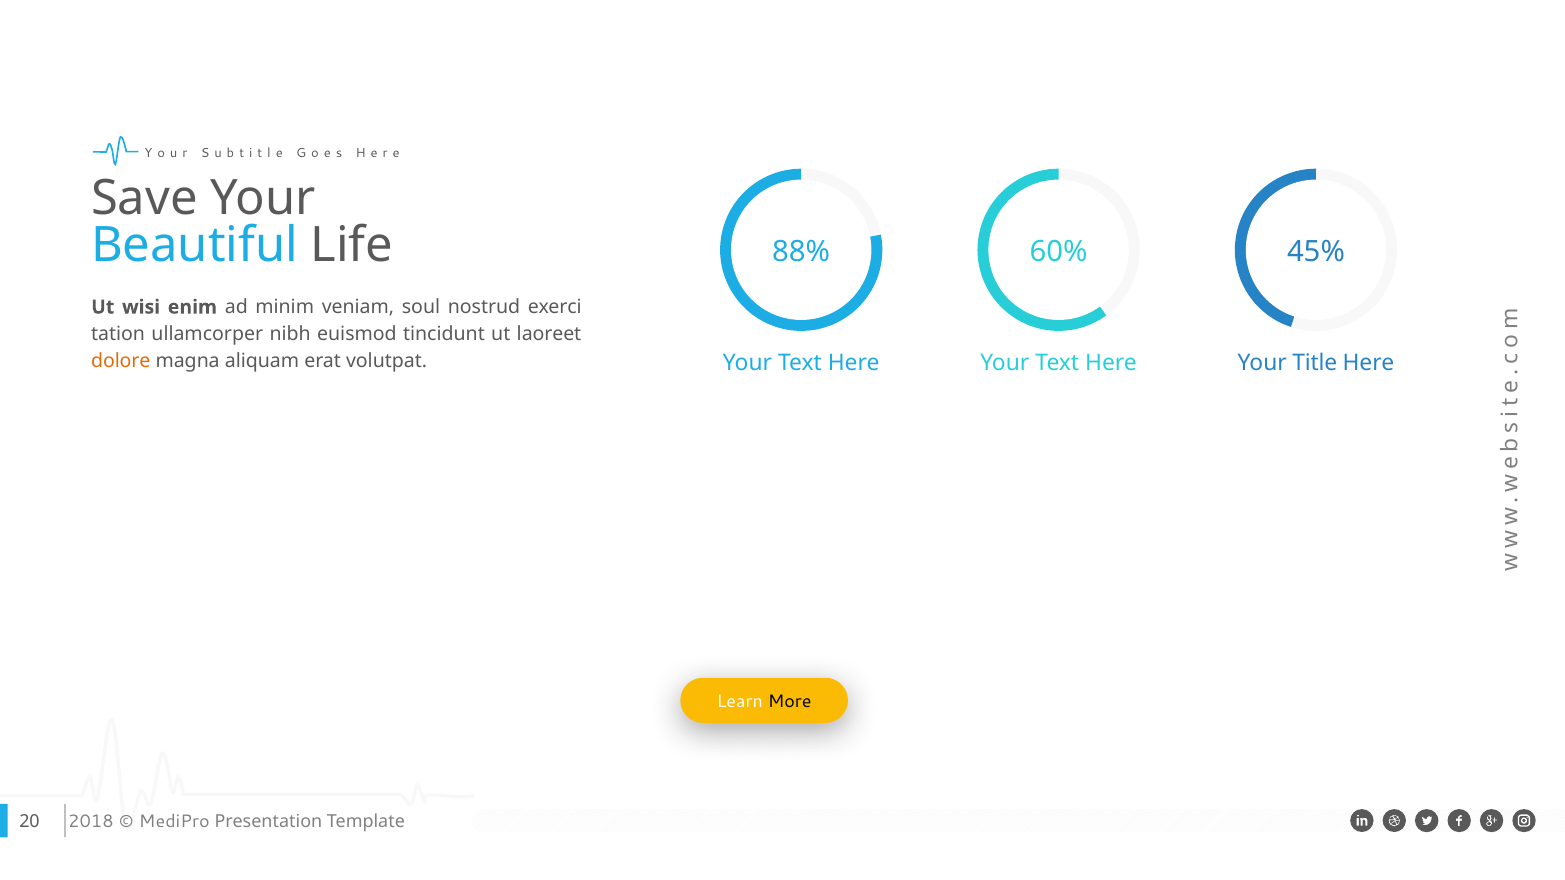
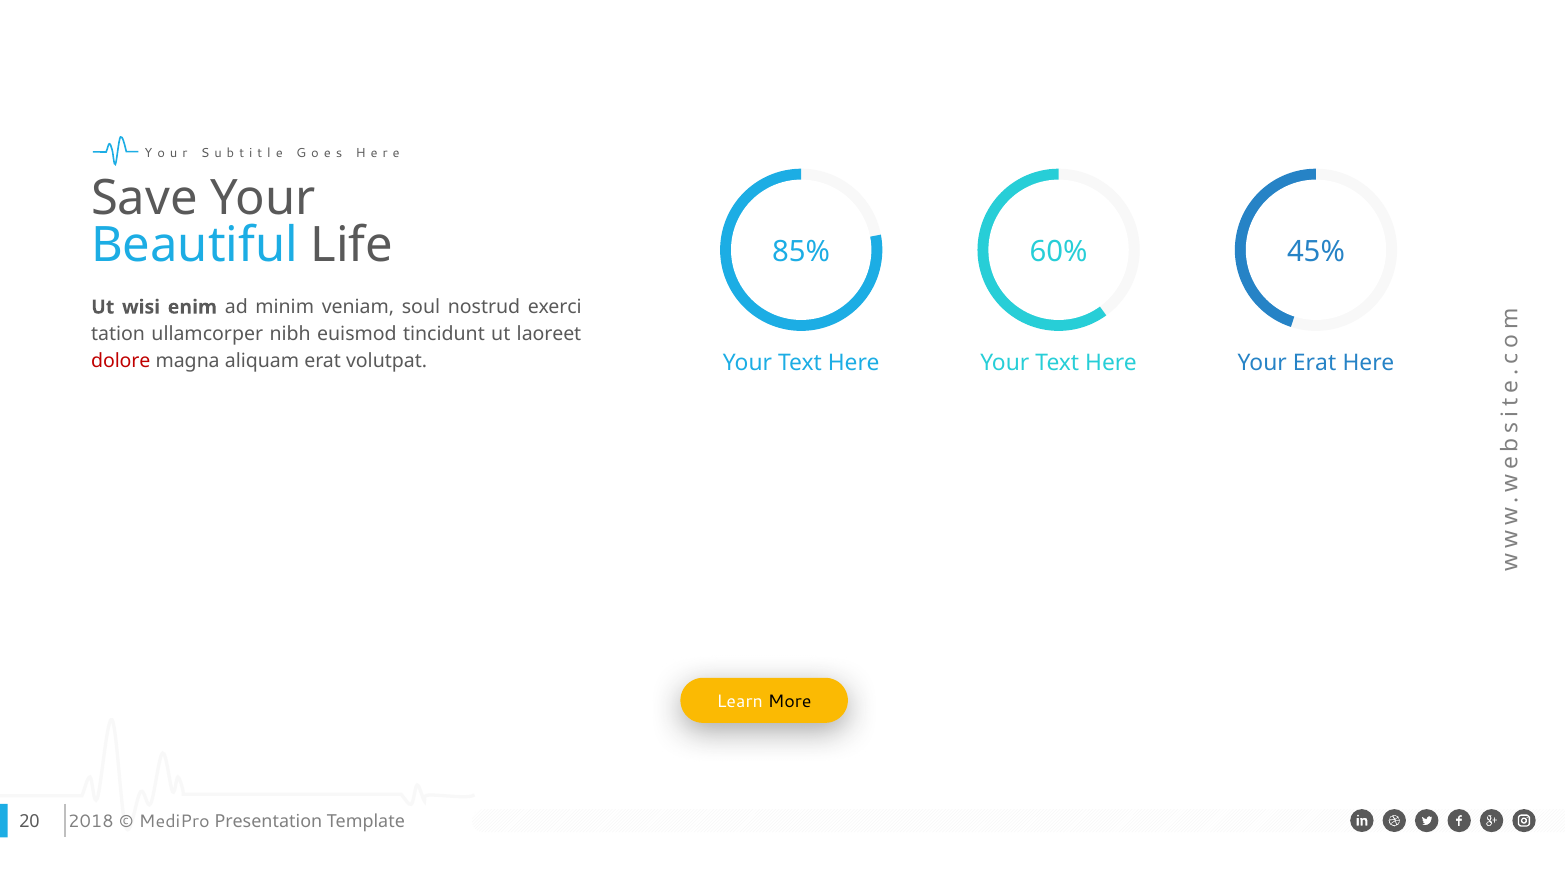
88%: 88% -> 85%
dolore colour: orange -> red
Your Title: Title -> Erat
